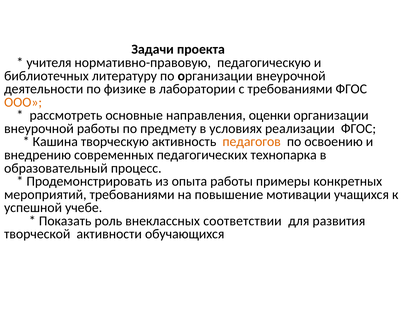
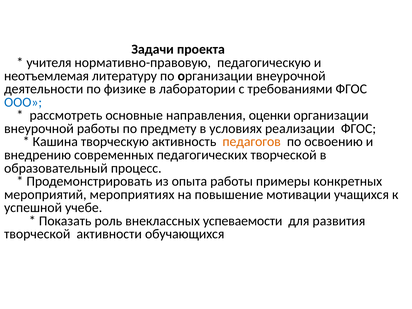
библиотечных: библиотечных -> неотъемлемая
ООО colour: orange -> blue
педагогических технопарка: технопарка -> творческой
мероприятий требованиями: требованиями -> мероприятиях
соответствии: соответствии -> успеваемости
